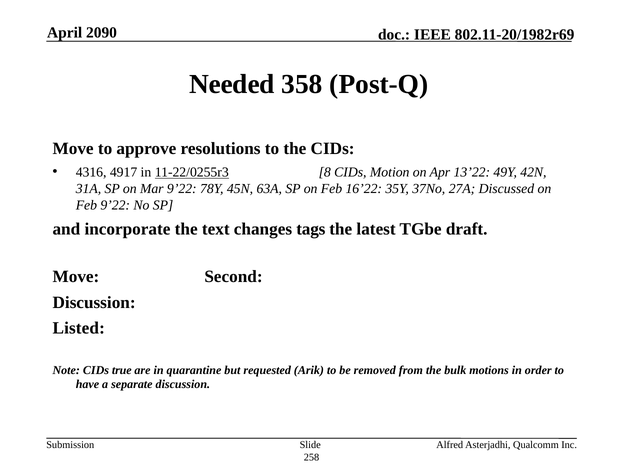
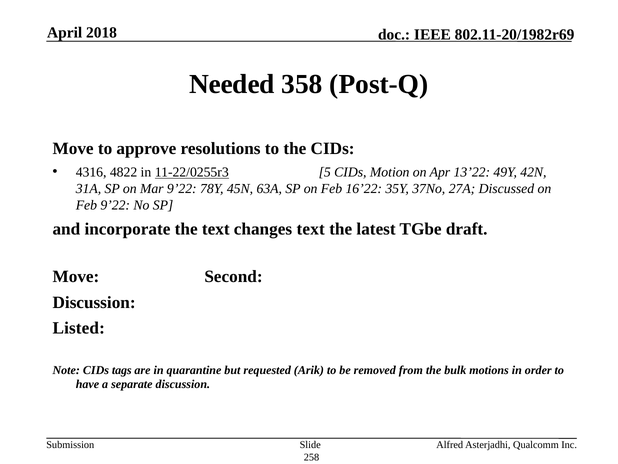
2090: 2090 -> 2018
4917: 4917 -> 4822
8: 8 -> 5
changes tags: tags -> text
true: true -> tags
